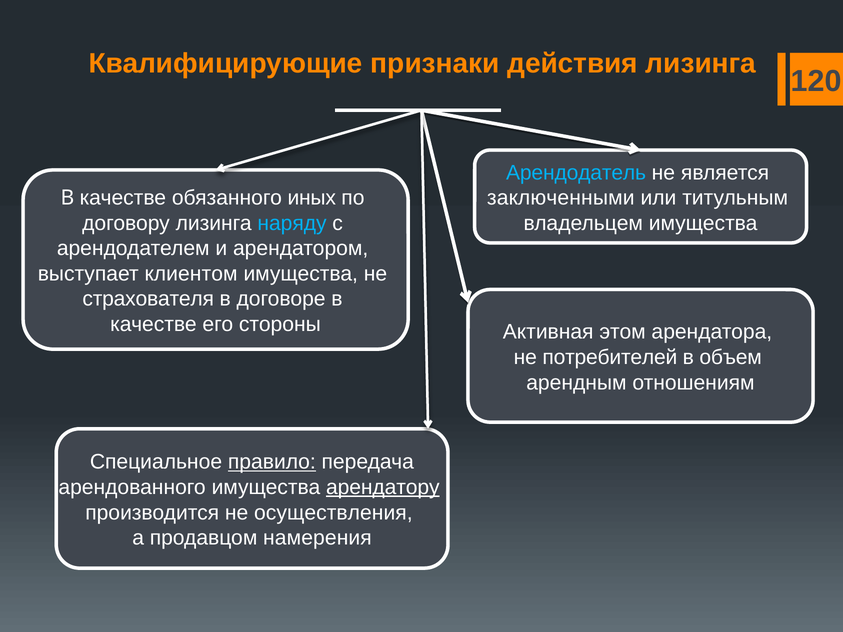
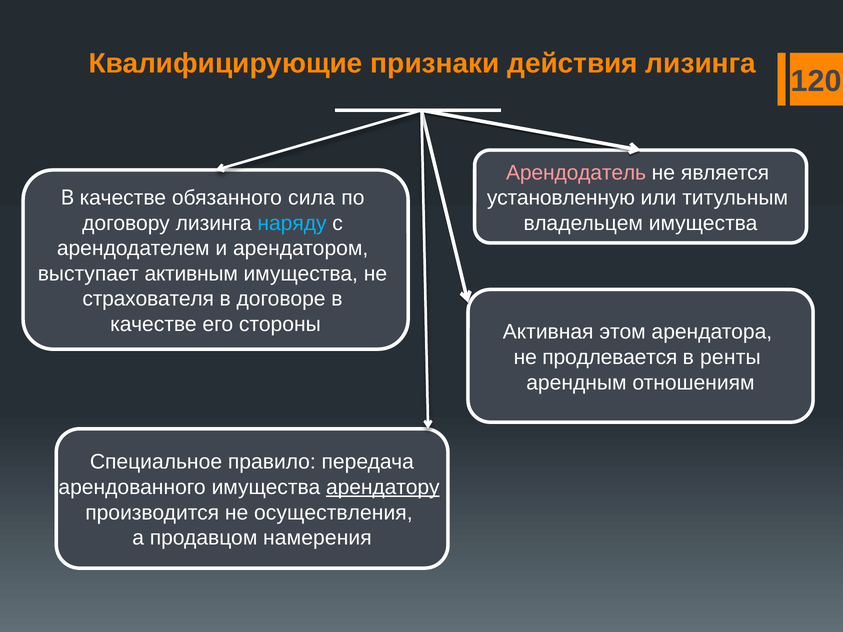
Арендодатель colour: light blue -> pink
заключенными: заключенными -> установленную
иных: иных -> сила
клиентом: клиентом -> активным
потребителей: потребителей -> продлевается
объем: объем -> ренты
правило underline: present -> none
